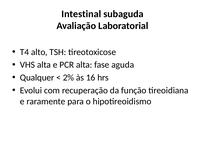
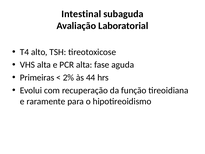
Qualquer: Qualquer -> Primeiras
16: 16 -> 44
